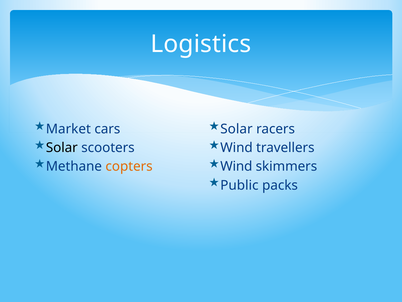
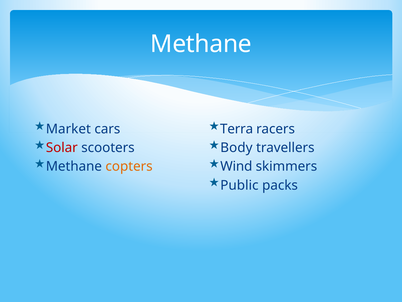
Logistics at (201, 44): Logistics -> Methane
Solar at (236, 129): Solar -> Terra
Solar at (62, 148) colour: black -> red
Wind at (236, 148): Wind -> Body
